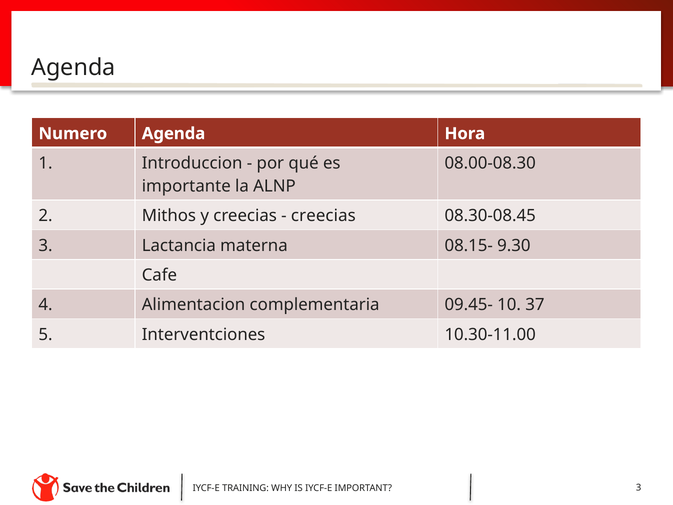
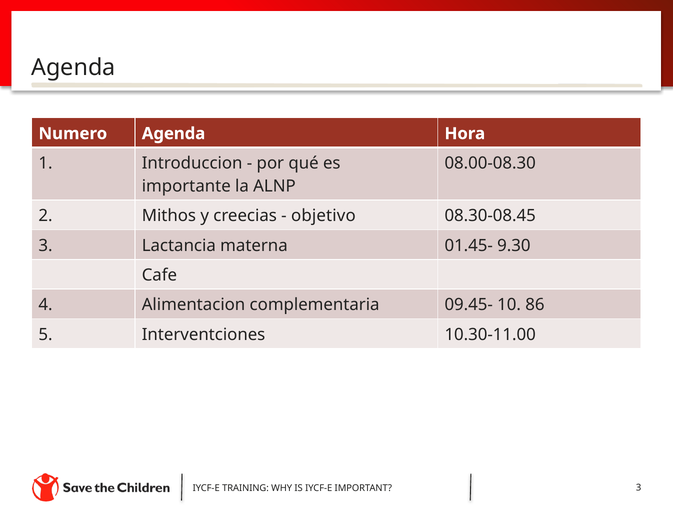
creecias at (323, 216): creecias -> objetivo
08.15-: 08.15- -> 01.45-
37: 37 -> 86
